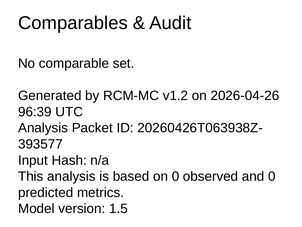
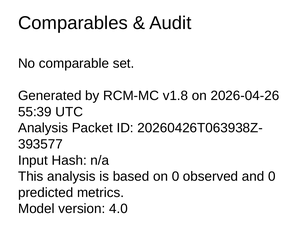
v1.2: v1.2 -> v1.8
96:39: 96:39 -> 55:39
1.5: 1.5 -> 4.0
